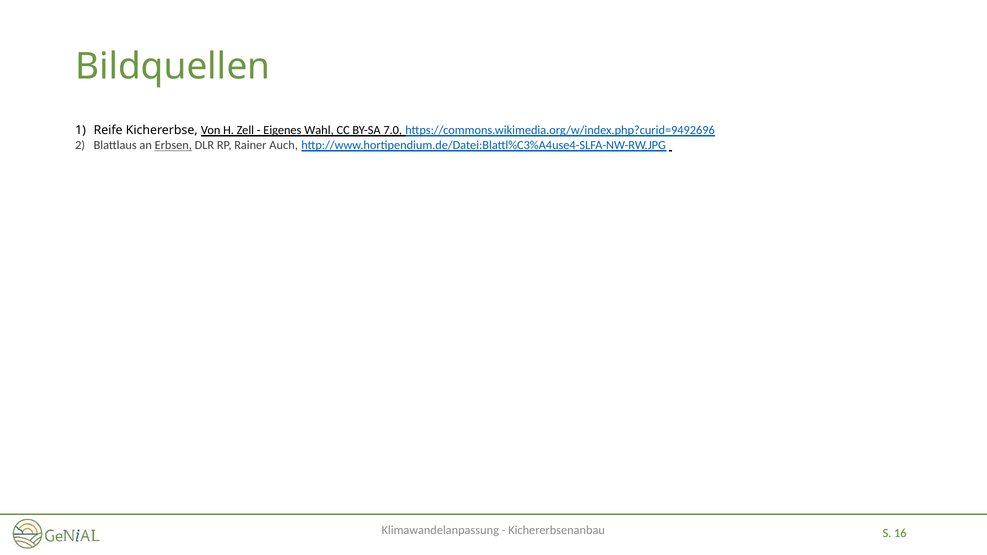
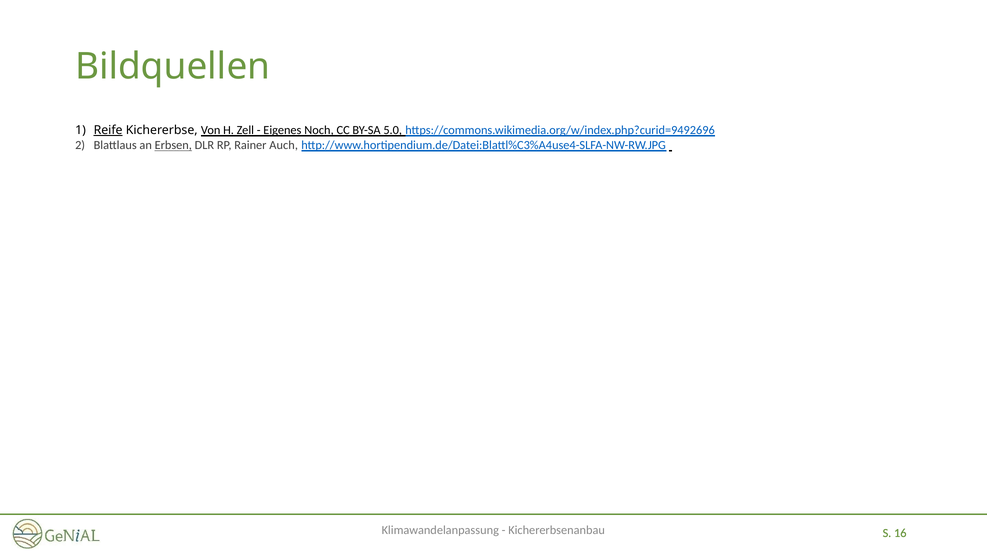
Reife underline: none -> present
Wahl: Wahl -> Noch
7.0: 7.0 -> 5.0
